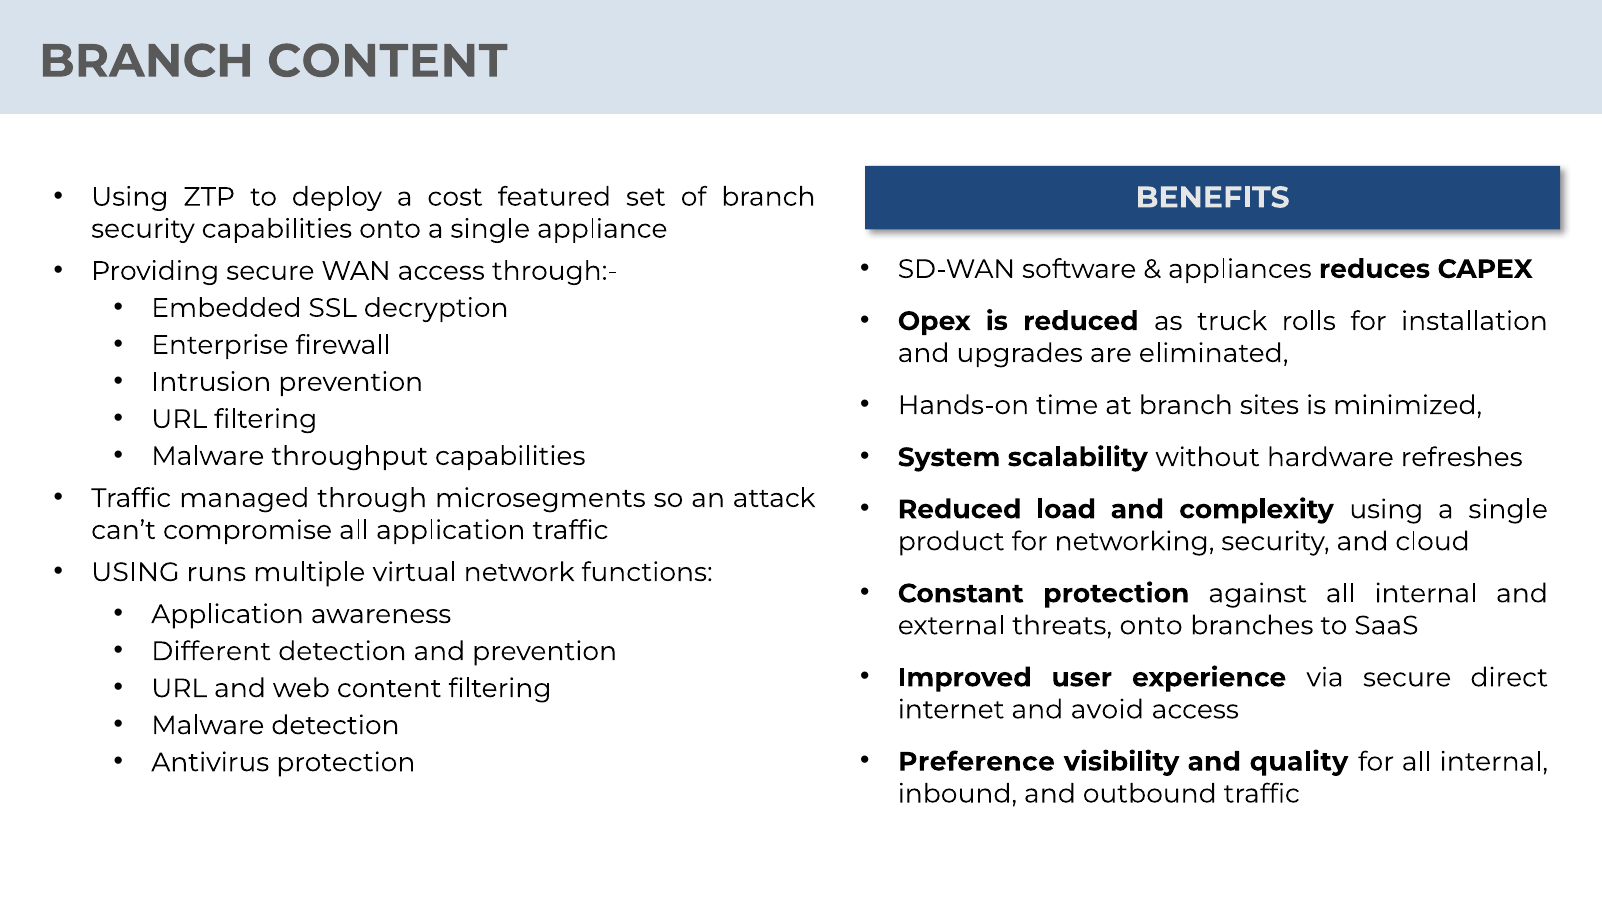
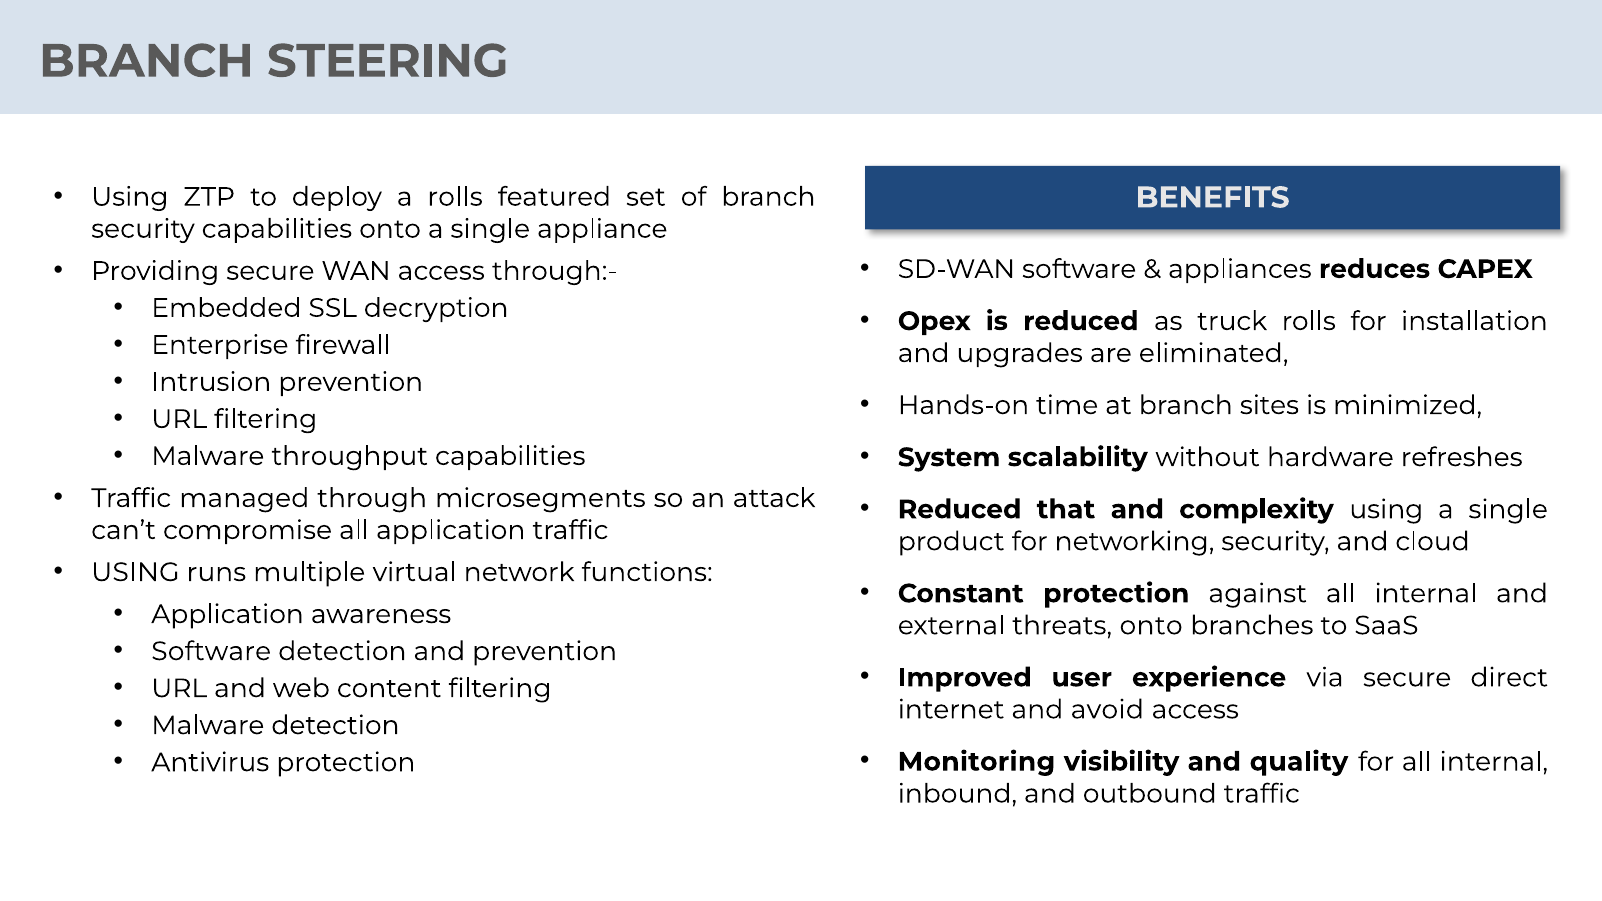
BRANCH CONTENT: CONTENT -> STEERING
a cost: cost -> rolls
load: load -> that
Different at (211, 651): Different -> Software
Preference: Preference -> Monitoring
